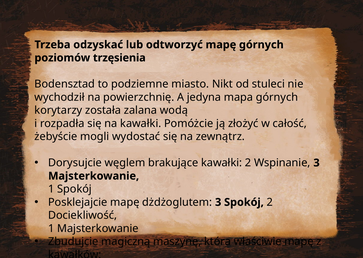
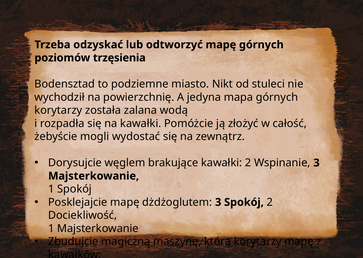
która właściwie: właściwie -> korytarzy
